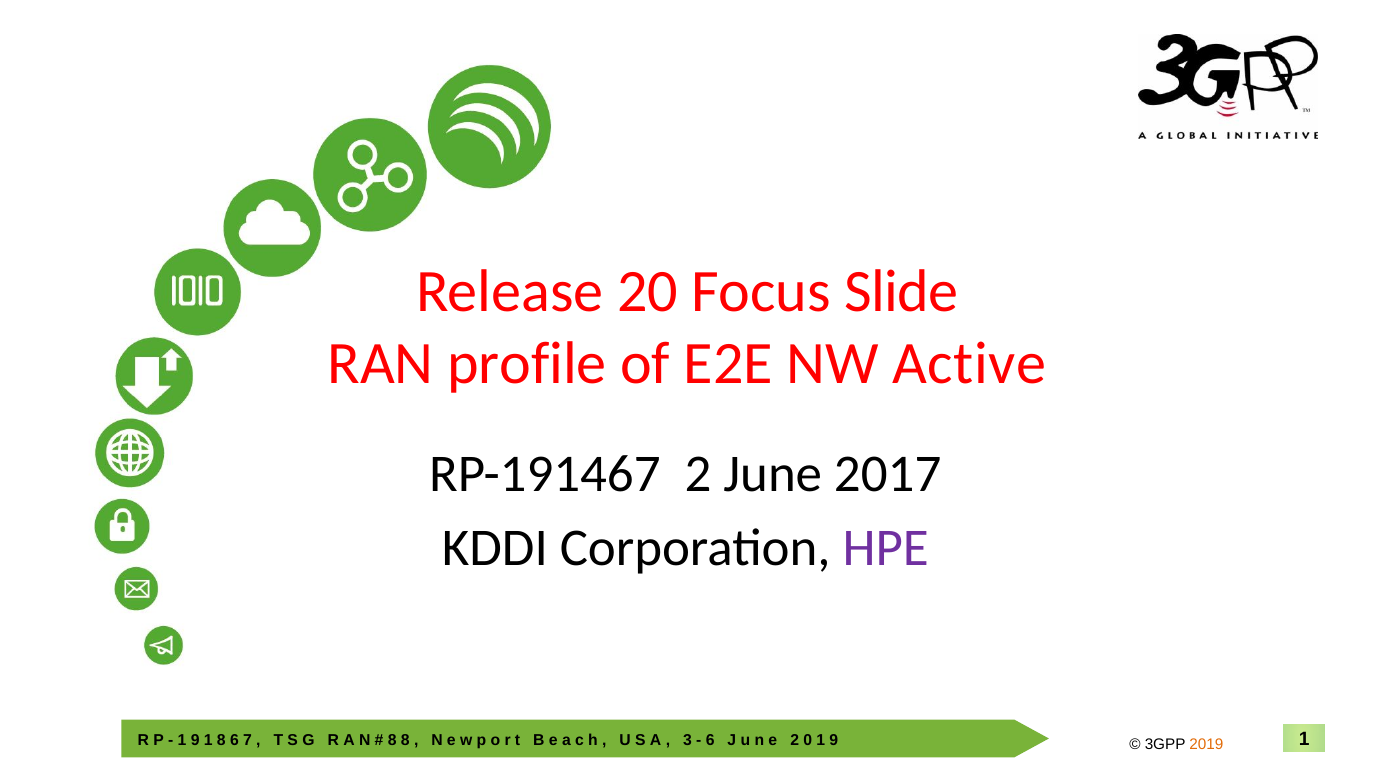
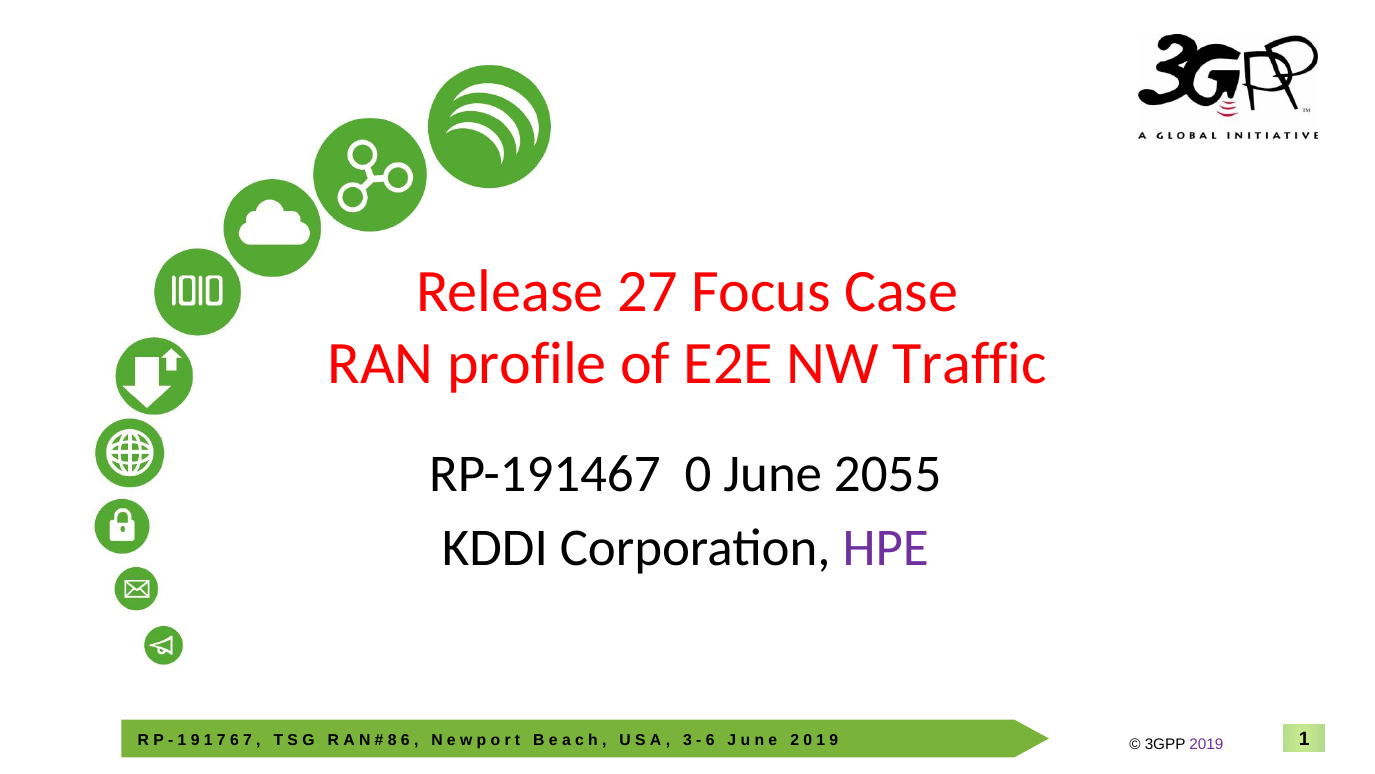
20: 20 -> 27
Slide: Slide -> Case
Active: Active -> Traffic
RP-191467 2: 2 -> 0
2017: 2017 -> 2055
8 at (221, 740): 8 -> 7
8 at (405, 740): 8 -> 6
2019 colour: orange -> purple
